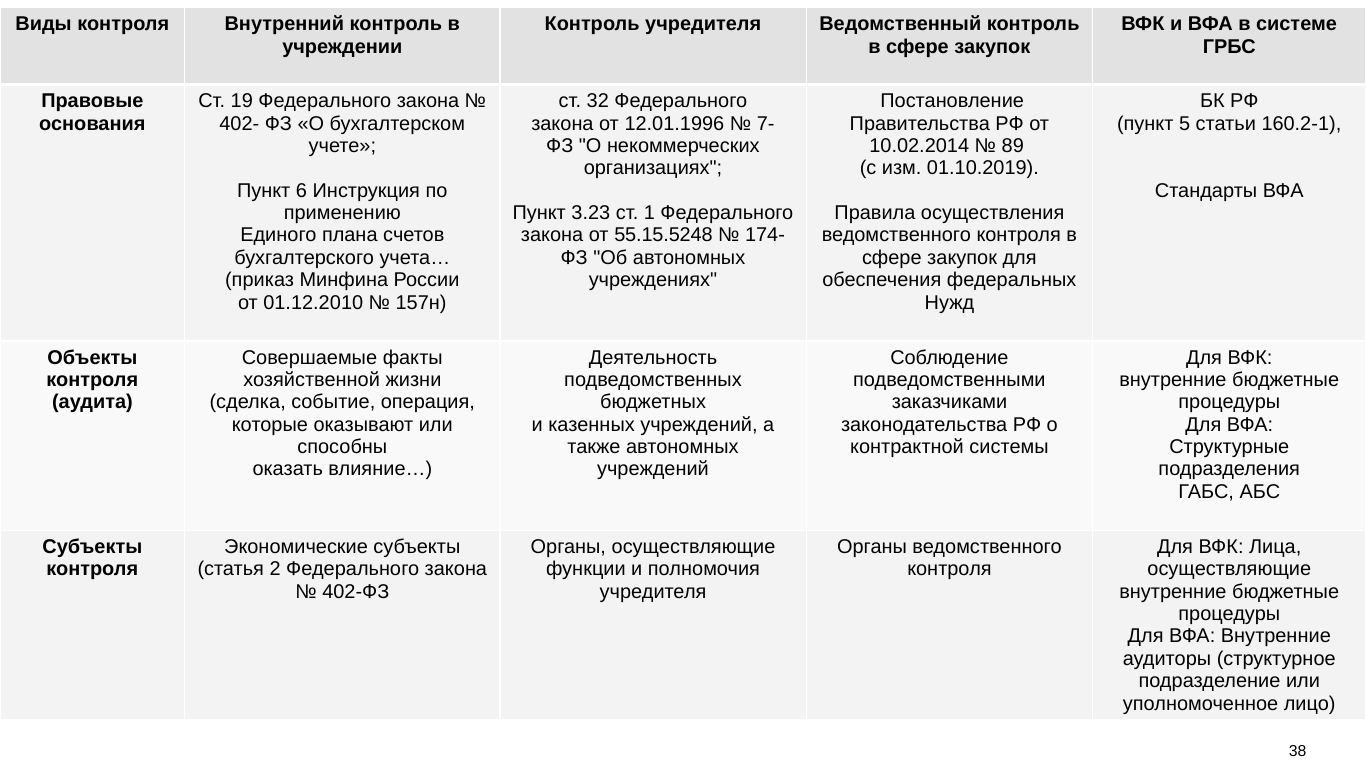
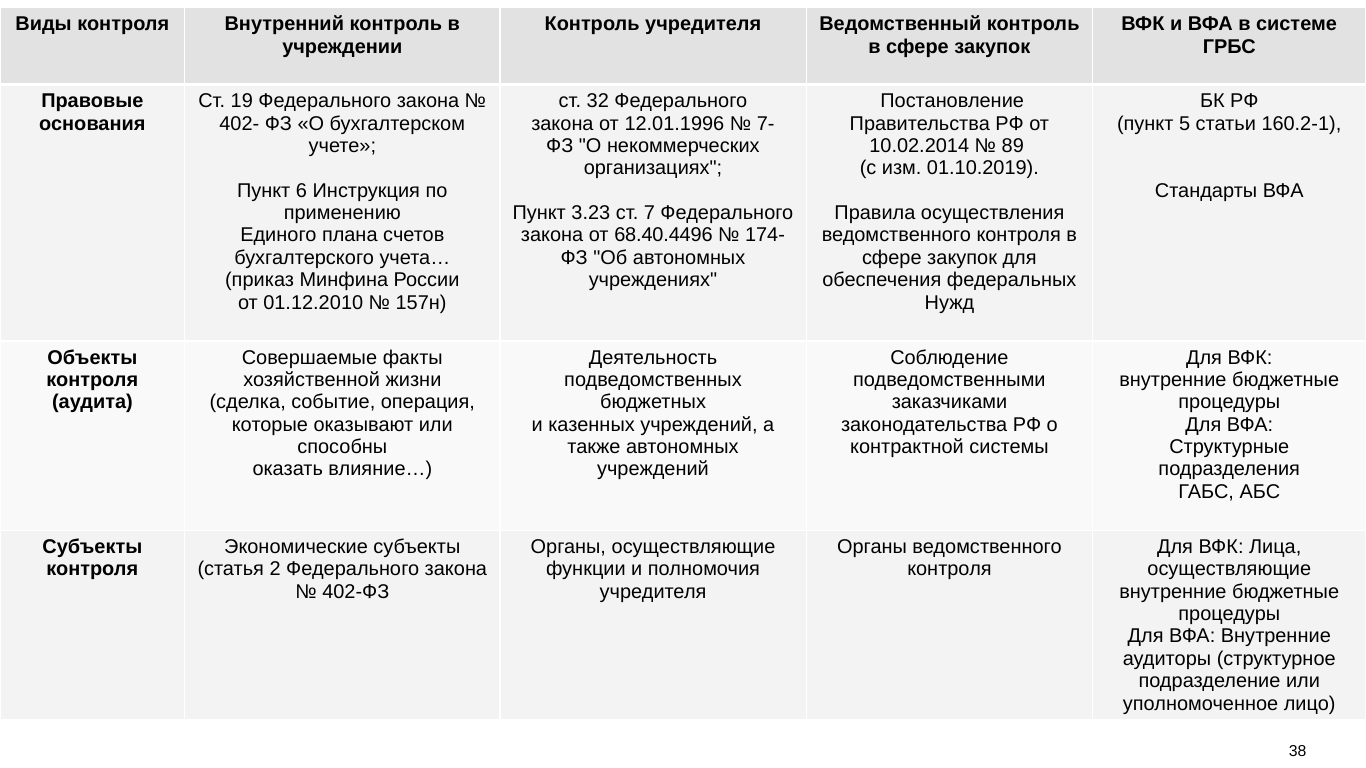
1: 1 -> 7
55.15.5248: 55.15.5248 -> 68.40.4496
